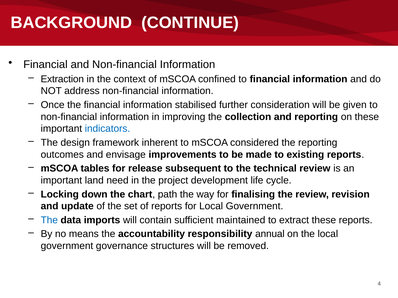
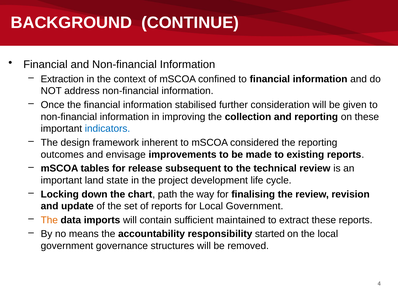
need: need -> state
The at (49, 220) colour: blue -> orange
annual: annual -> started
